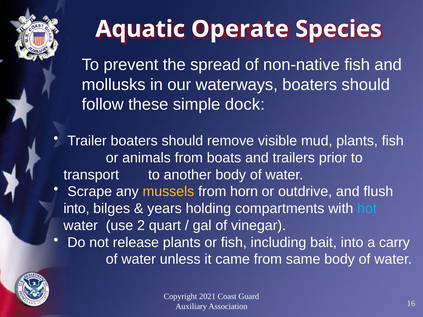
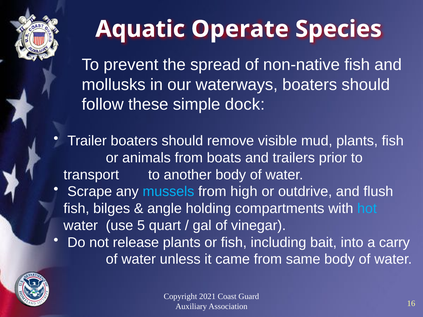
mussels colour: yellow -> light blue
horn: horn -> high
into at (76, 209): into -> fish
years: years -> angle
2: 2 -> 5
